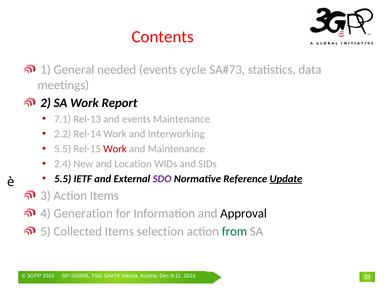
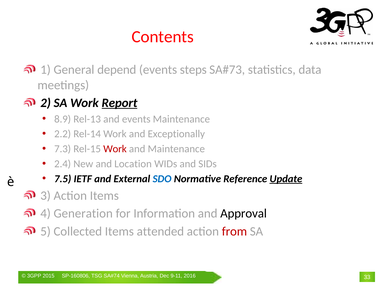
needed: needed -> depend
cycle: cycle -> steps
Report underline: none -> present
7.1: 7.1 -> 8.9
Interworking: Interworking -> Exceptionally
5.5 at (63, 149): 5.5 -> 7.3
5.5 at (63, 179): 5.5 -> 7.5
SDO colour: purple -> blue
selection: selection -> attended
from colour: green -> red
